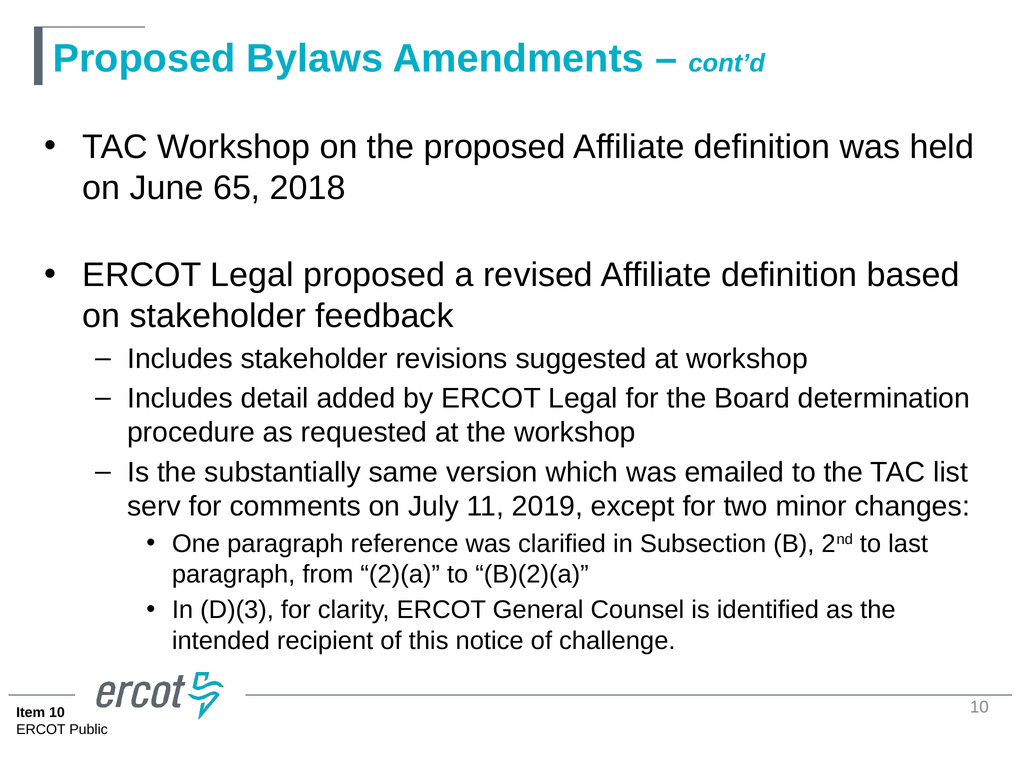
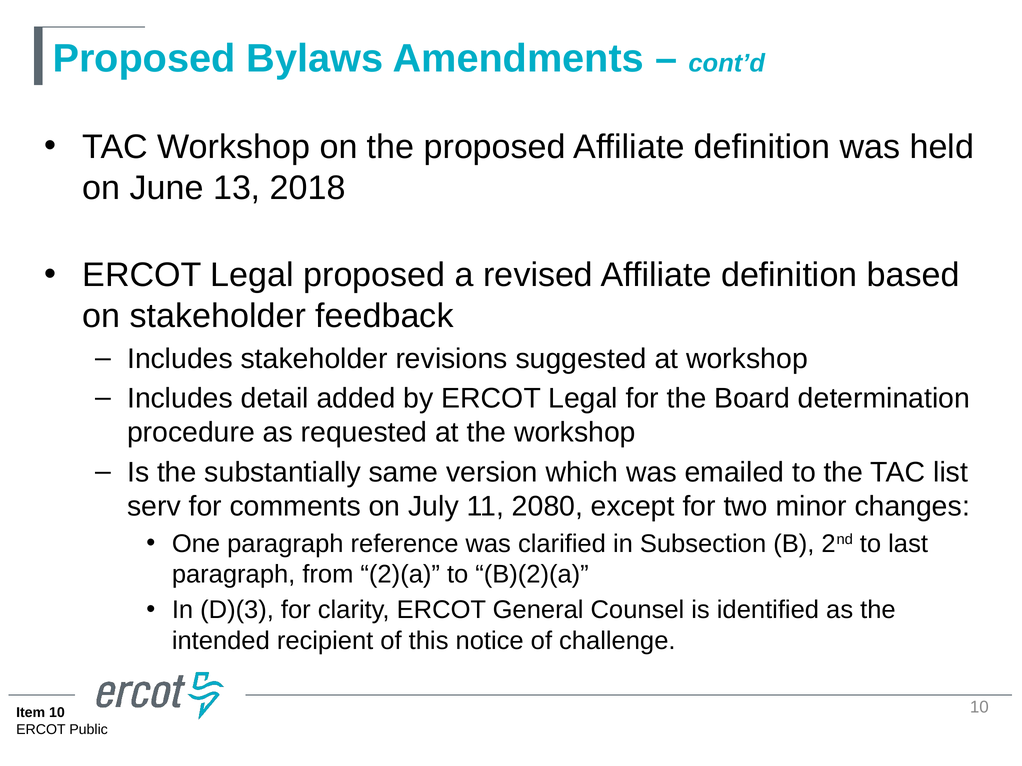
65: 65 -> 13
2019: 2019 -> 2080
